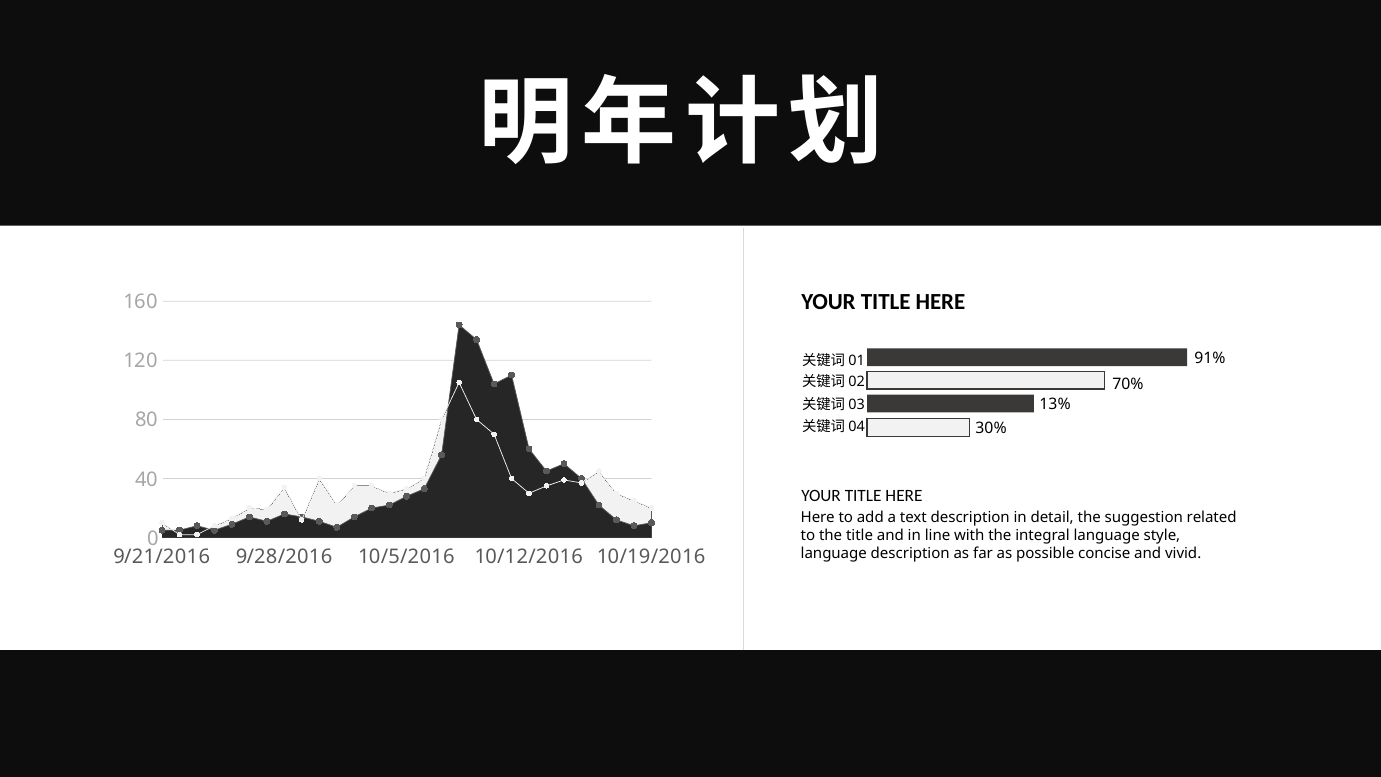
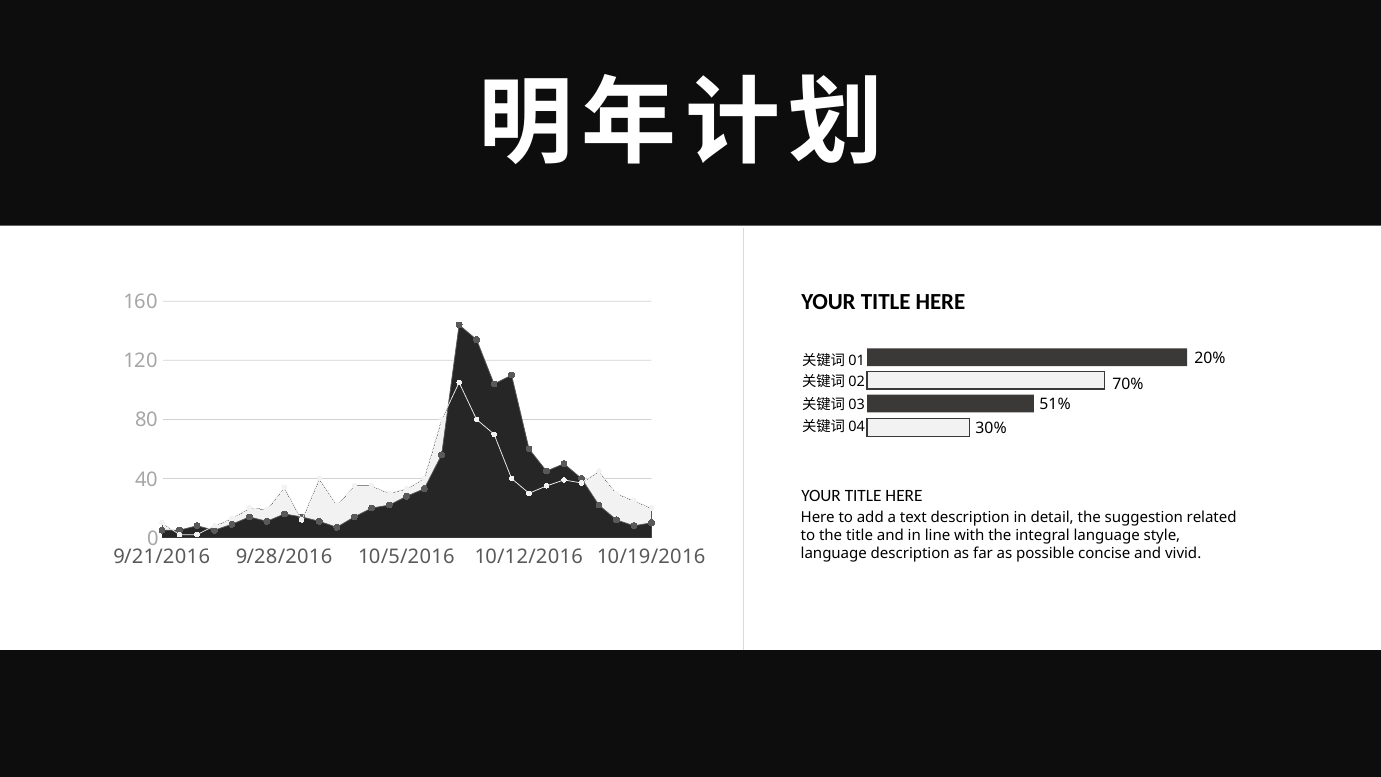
91%: 91% -> 20%
13%: 13% -> 51%
